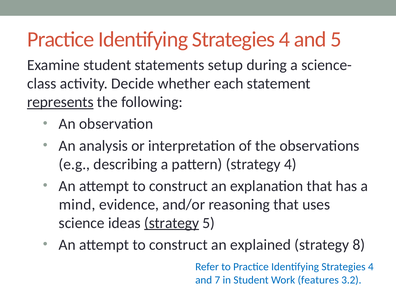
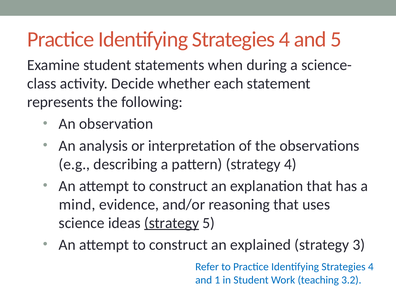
setup: setup -> when
represents underline: present -> none
8: 8 -> 3
7: 7 -> 1
features: features -> teaching
